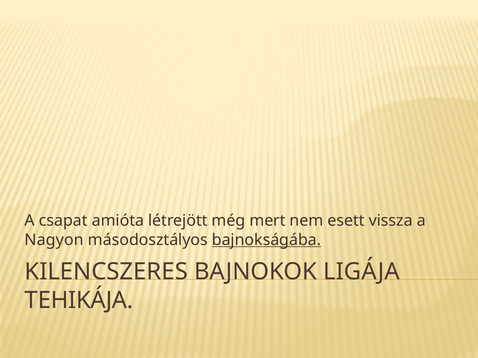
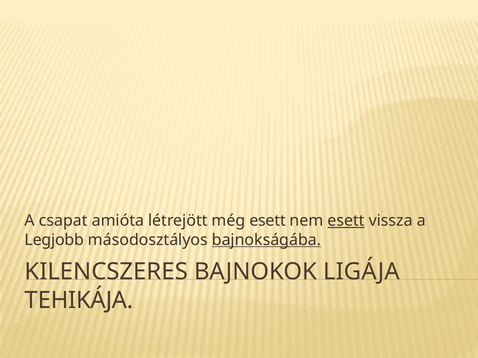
még mert: mert -> esett
esett at (346, 221) underline: none -> present
Nagyon: Nagyon -> Legjobb
